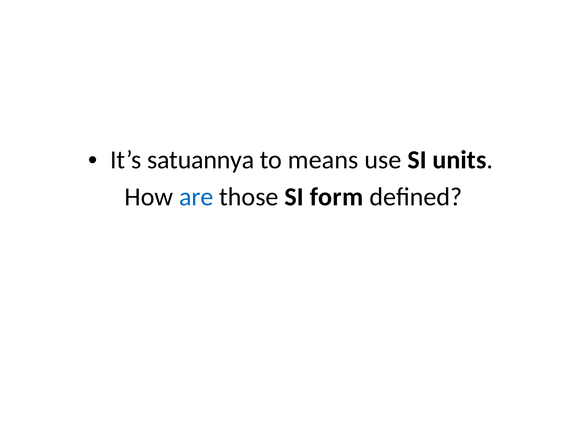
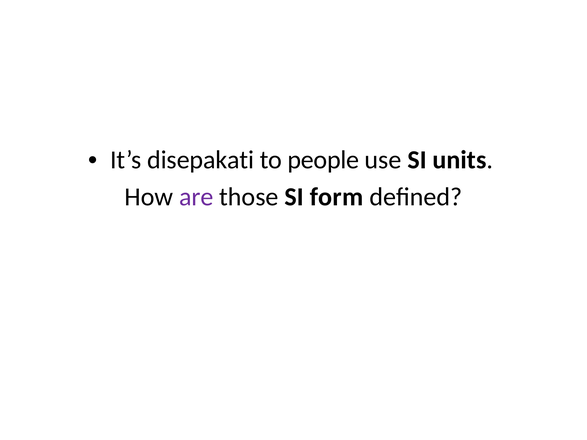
satuannya: satuannya -> disepakati
means: means -> people
are colour: blue -> purple
